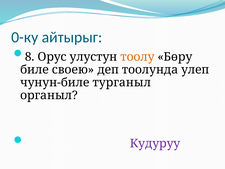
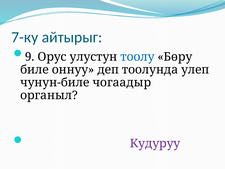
0-ку: 0-ку -> 7-ку
8: 8 -> 9
тоолу colour: orange -> blue
своею: своею -> оннуу
турганыл: турганыл -> чогаадыр
